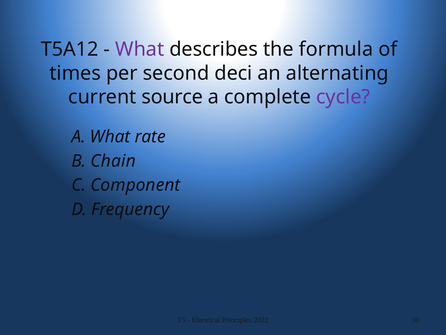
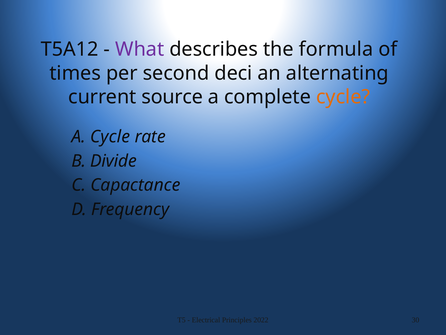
cycle at (343, 97) colour: purple -> orange
A What: What -> Cycle
Chain: Chain -> Divide
Component: Component -> Capactance
